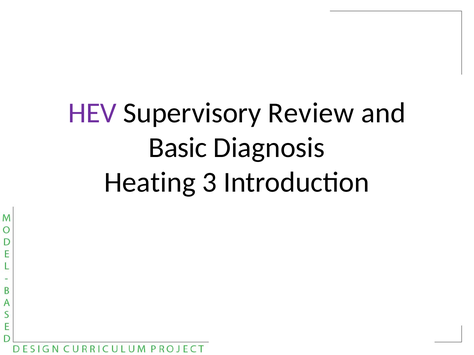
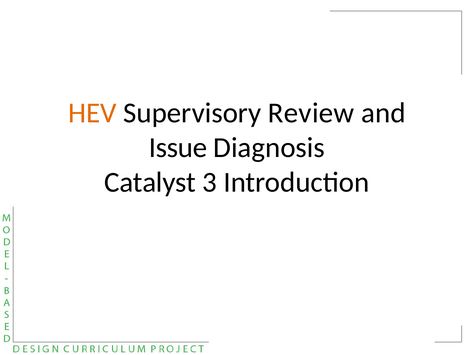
HEV colour: purple -> orange
Basic: Basic -> Issue
Heating: Heating -> Catalyst
